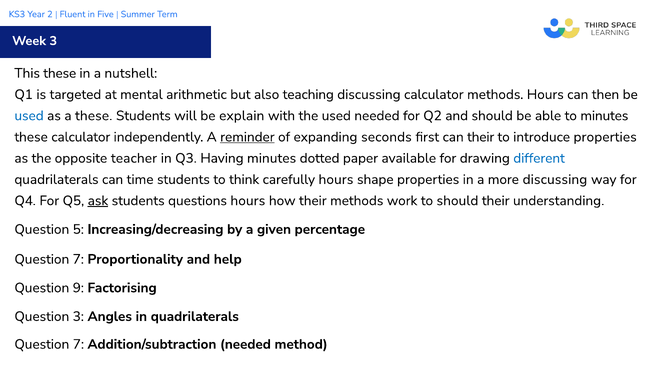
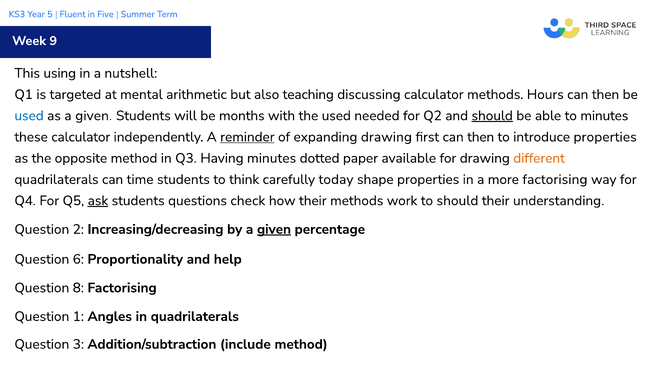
2: 2 -> 5
Week 3: 3 -> 9
This these: these -> using
as a these: these -> given
explain: explain -> months
should at (492, 116) underline: none -> present
expanding seconds: seconds -> drawing
first can their: their -> then
opposite teacher: teacher -> method
different colour: blue -> orange
carefully hours: hours -> today
more discussing: discussing -> factorising
questions hours: hours -> check
5: 5 -> 2
given at (274, 229) underline: none -> present
7 at (78, 259): 7 -> 6
9: 9 -> 8
Question 3: 3 -> 1
7 at (78, 344): 7 -> 3
Addition/subtraction needed: needed -> include
